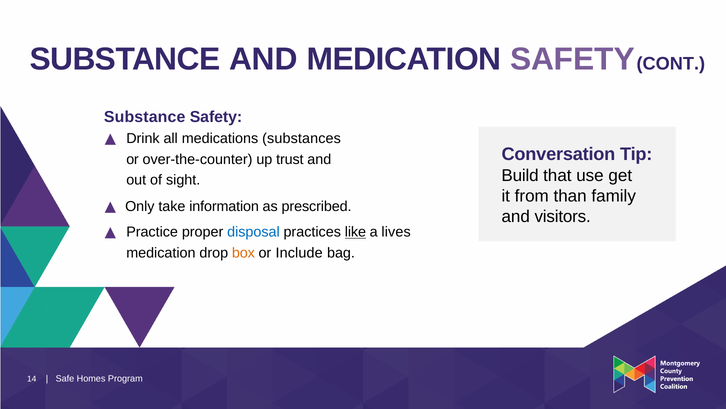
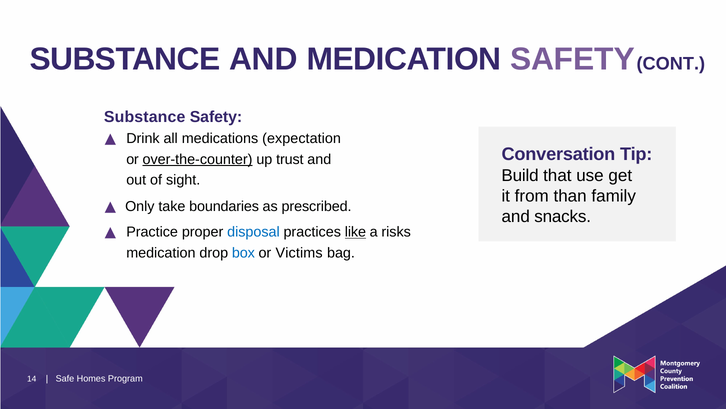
substances: substances -> expectation
over-the-counter underline: none -> present
information: information -> boundaries
visitors: visitors -> snacks
lives: lives -> risks
box colour: orange -> blue
Include: Include -> Victims
